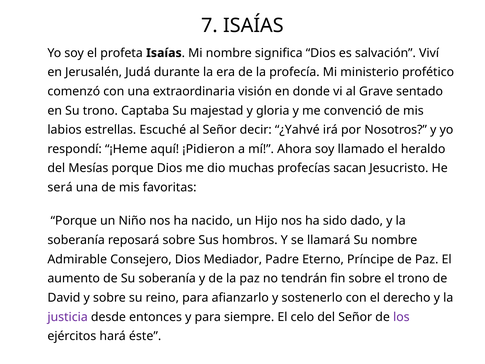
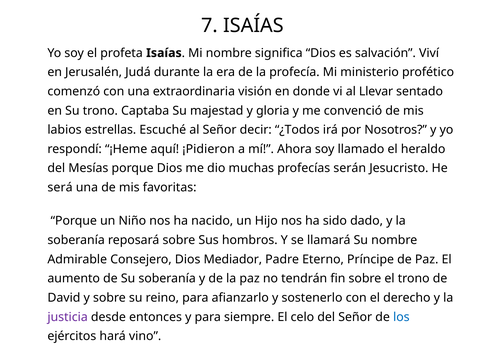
Grave: Grave -> Llevar
¿Yahvé: ¿Yahvé -> ¿Todos
sacan: sacan -> serán
los colour: purple -> blue
éste: éste -> vino
